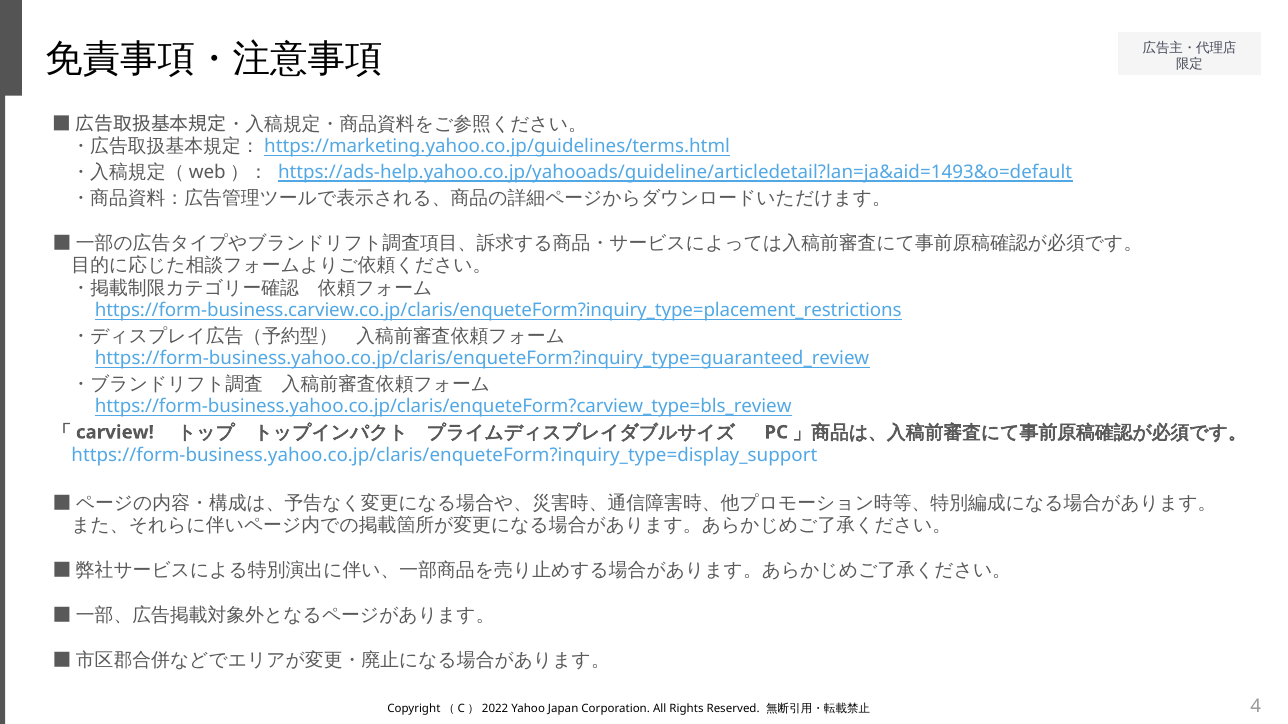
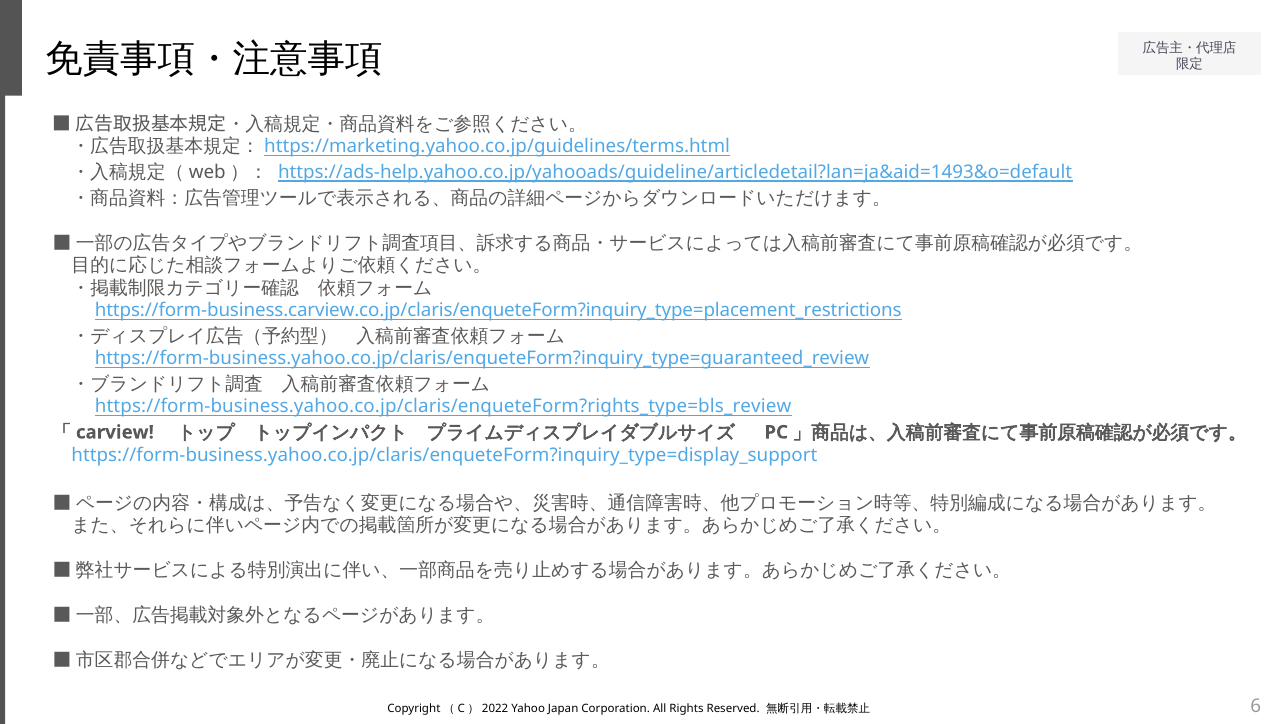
https://form-business.yahoo.co.jp/claris/enqueteForm?carview_type=bls_review: https://form-business.yahoo.co.jp/claris/enqueteForm?carview_type=bls_review -> https://form-business.yahoo.co.jp/claris/enqueteForm?rights_type=bls_review
4: 4 -> 6
